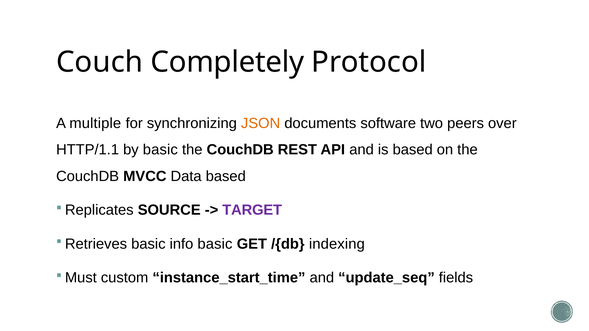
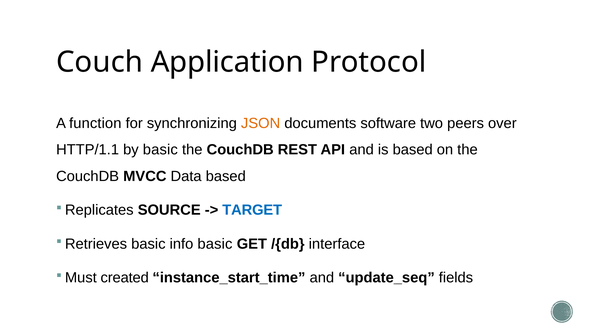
Completely: Completely -> Application
multiple: multiple -> function
TARGET colour: purple -> blue
indexing: indexing -> interface
custom: custom -> created
